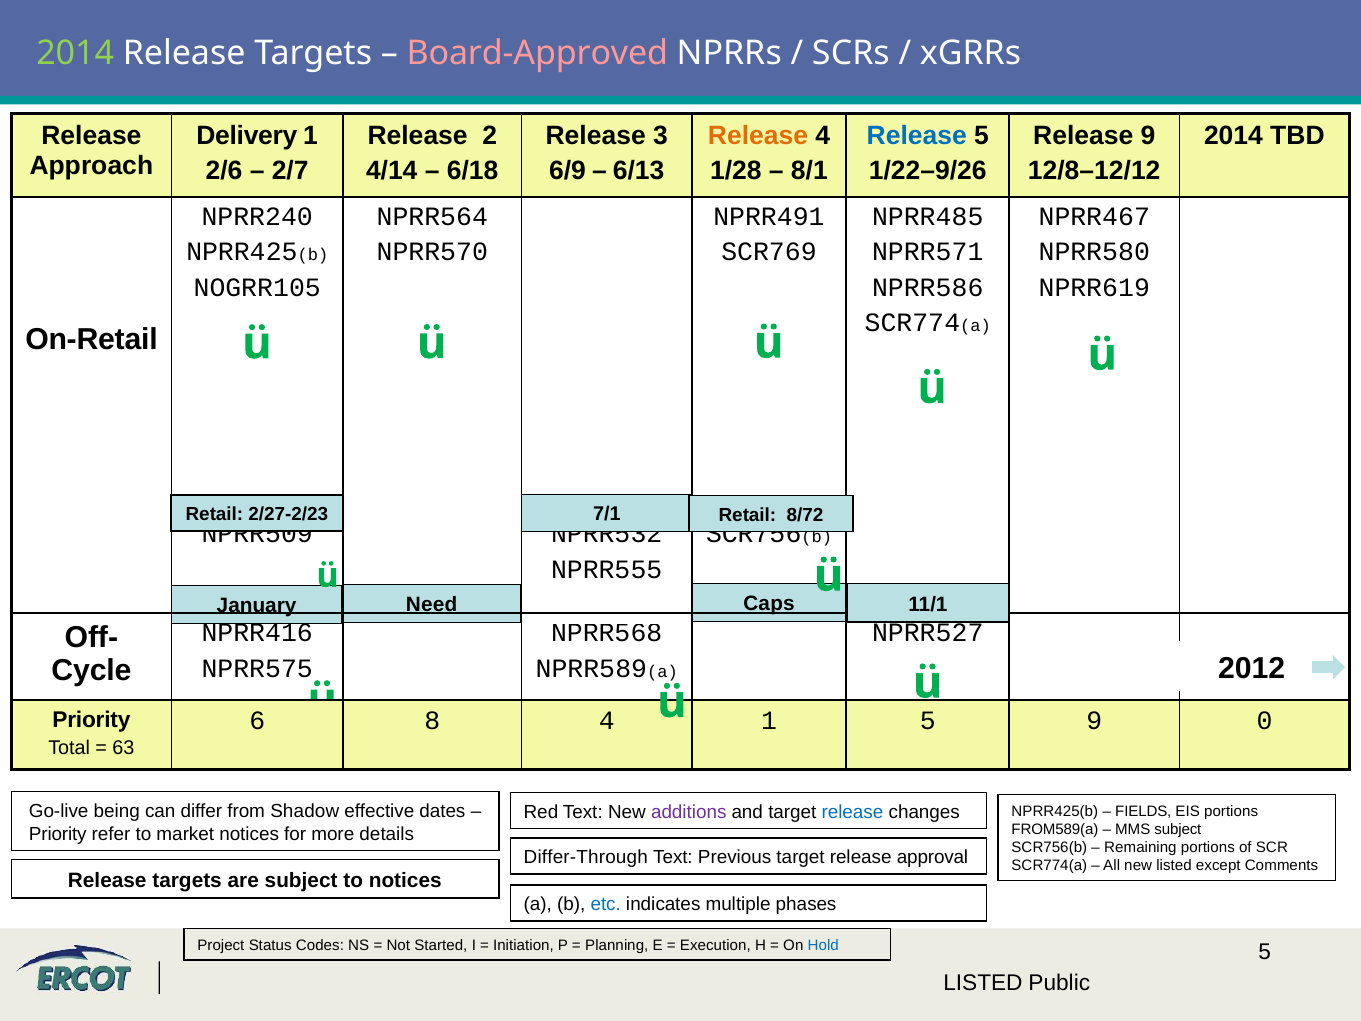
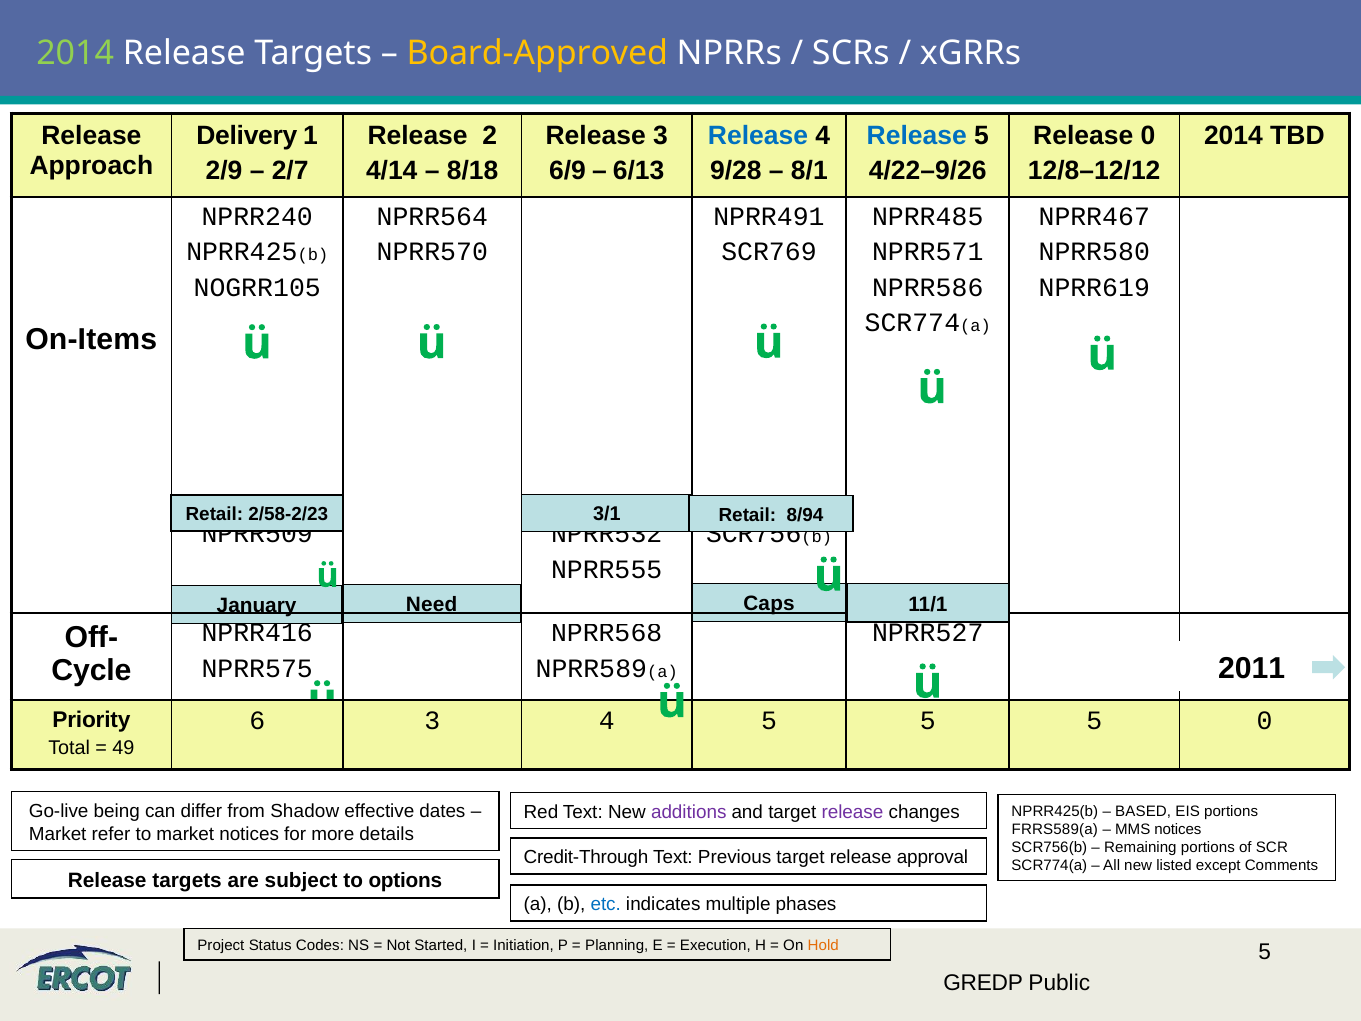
Board-Approved colour: pink -> yellow
Release at (758, 136) colour: orange -> blue
Release 9: 9 -> 0
2/6: 2/6 -> 2/9
6/18: 6/18 -> 8/18
1/28: 1/28 -> 9/28
1/22–9/26: 1/22–9/26 -> 4/22–9/26
On-Retail: On-Retail -> On-Items
7/1: 7/1 -> 3/1
2/27-2/23: 2/27-2/23 -> 2/58-2/23
8/72: 8/72 -> 8/94
2012: 2012 -> 2011
6 8: 8 -> 3
4 1: 1 -> 5
9 at (1094, 720): 9 -> 5
63: 63 -> 49
release at (852, 812) colour: blue -> purple
FIELDS: FIELDS -> BASED
FROM589(a: FROM589(a -> FRRS589(a
MMS subject: subject -> notices
Priority at (58, 834): Priority -> Market
Differ-Through: Differ-Through -> Credit-Through
to notices: notices -> options
Hold colour: blue -> orange
LISTED at (983, 983): LISTED -> GREDP
